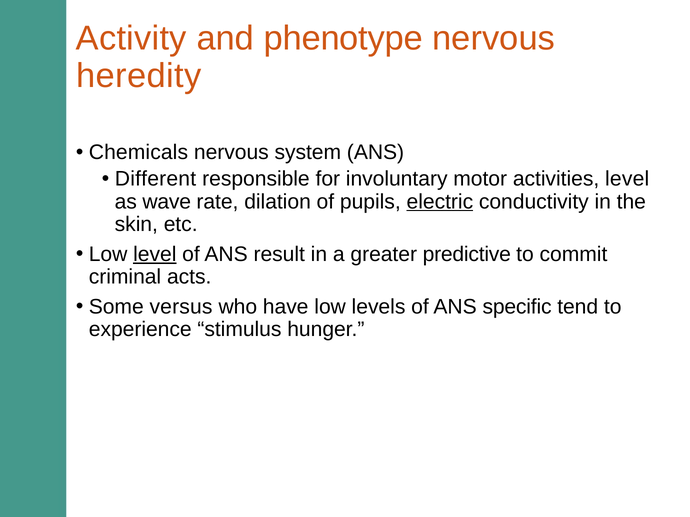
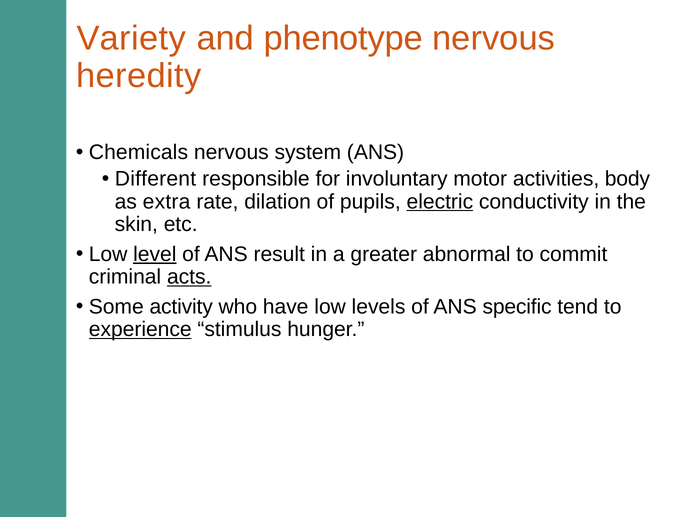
Activity: Activity -> Variety
activities level: level -> body
wave: wave -> extra
predictive: predictive -> abnormal
acts underline: none -> present
versus: versus -> activity
experience underline: none -> present
